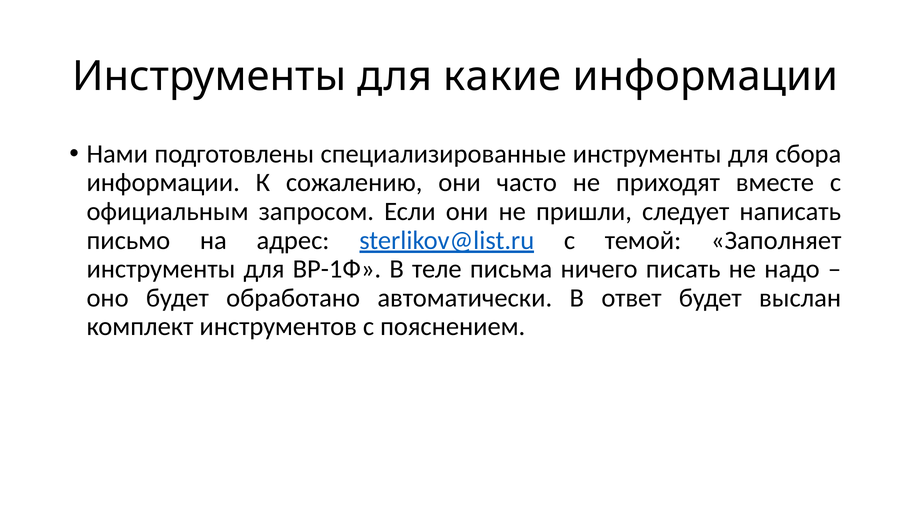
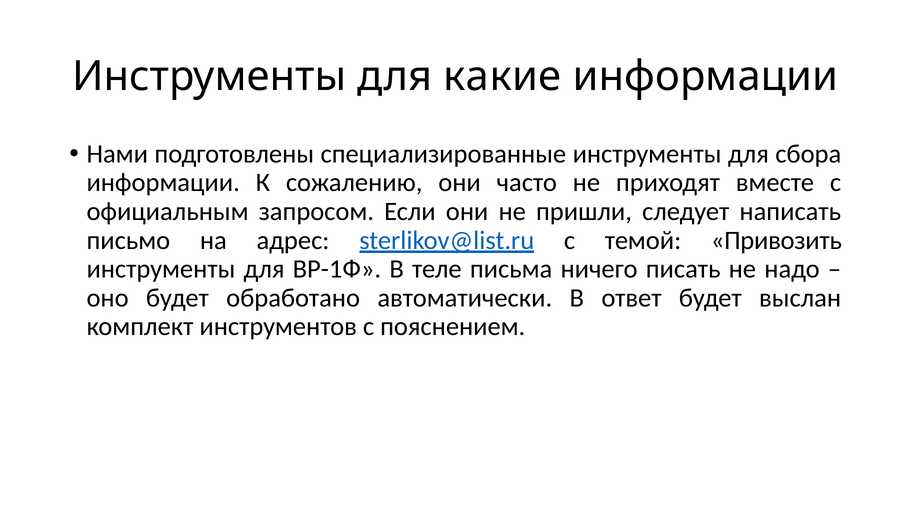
Заполняет: Заполняет -> Привозить
